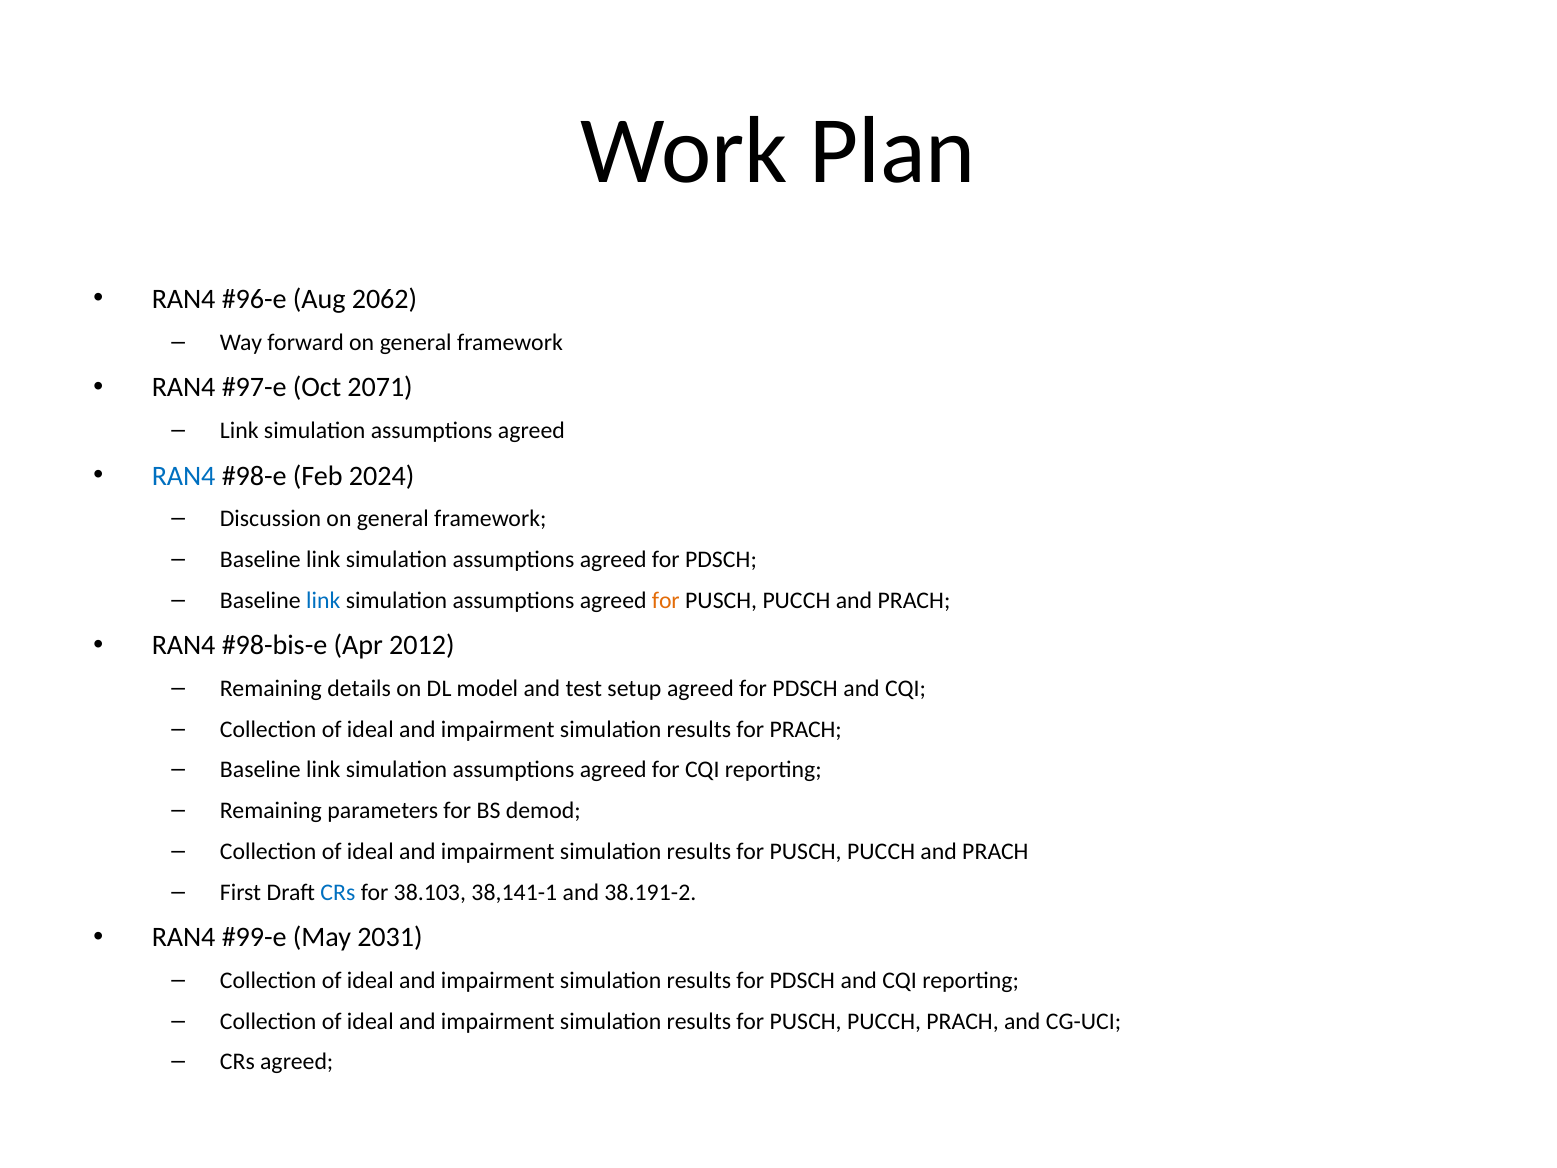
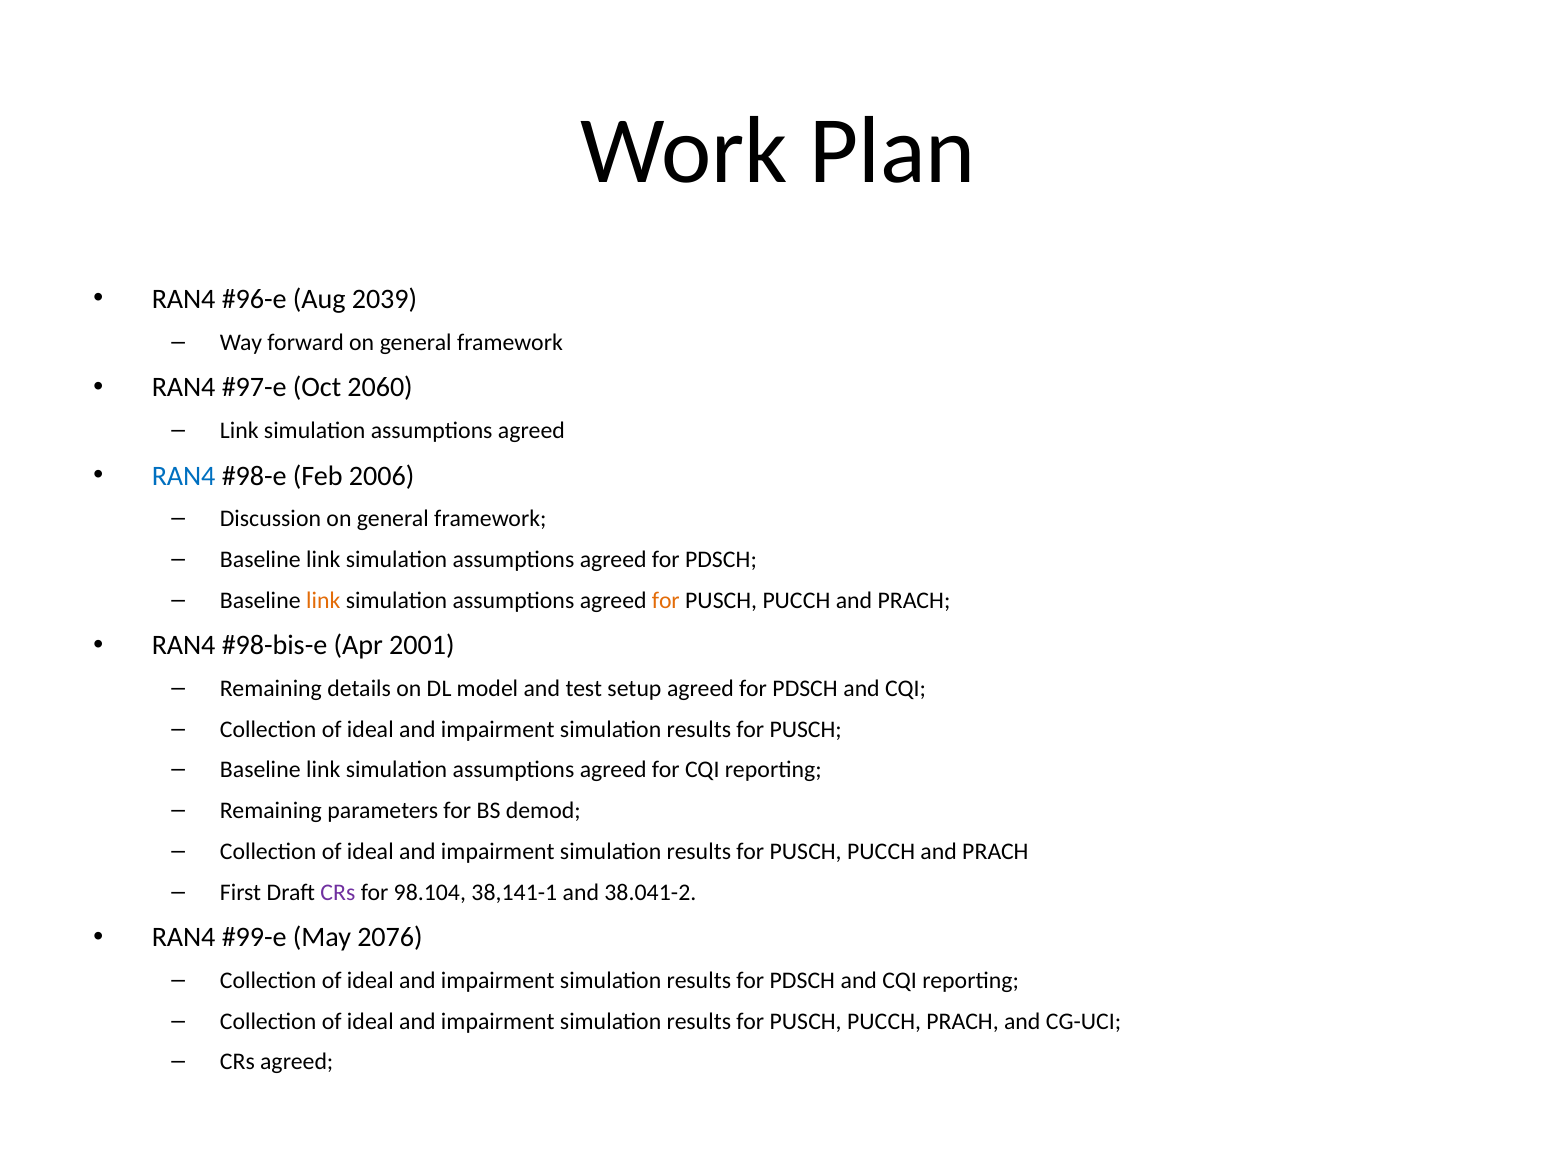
2062: 2062 -> 2039
2071: 2071 -> 2060
2024: 2024 -> 2006
link at (323, 600) colour: blue -> orange
2012: 2012 -> 2001
PRACH at (806, 729): PRACH -> PUSCH
CRs at (338, 892) colour: blue -> purple
38.103: 38.103 -> 98.104
38.191-2: 38.191-2 -> 38.041-2
2031: 2031 -> 2076
